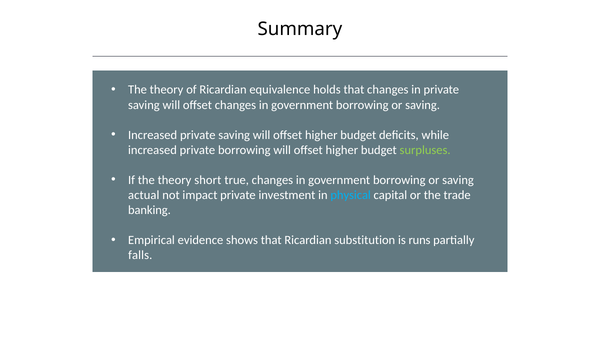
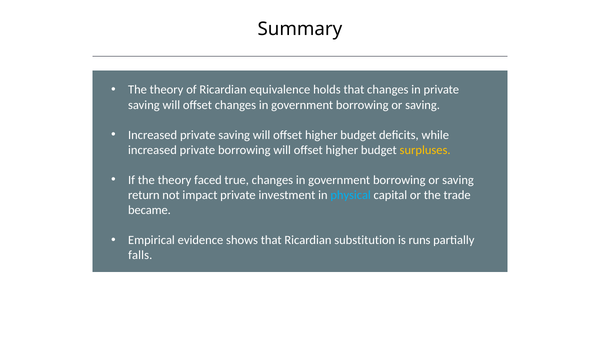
surpluses colour: light green -> yellow
short: short -> faced
actual: actual -> return
banking: banking -> became
